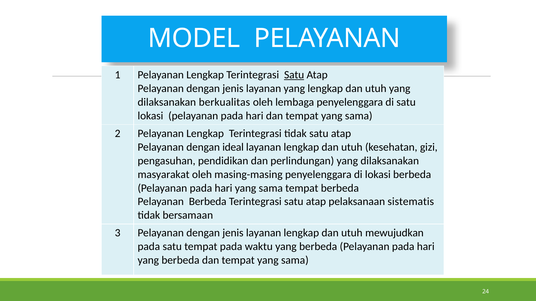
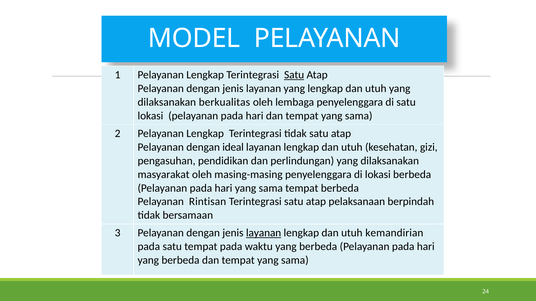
Pelayanan Berbeda: Berbeda -> Rintisan
sistematis: sistematis -> berpindah
layanan at (264, 233) underline: none -> present
mewujudkan: mewujudkan -> kemandirian
